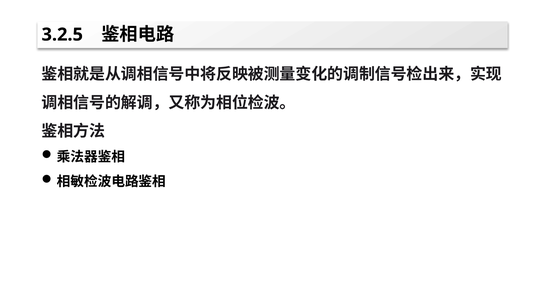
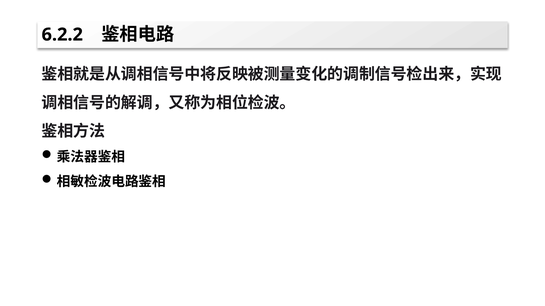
3.2.5: 3.2.5 -> 6.2.2
